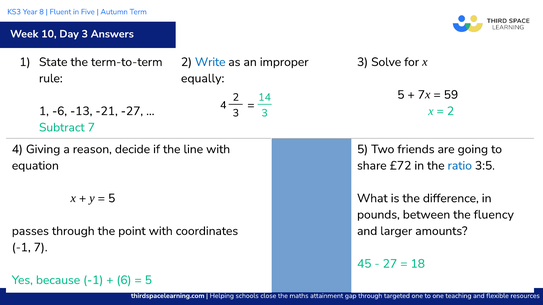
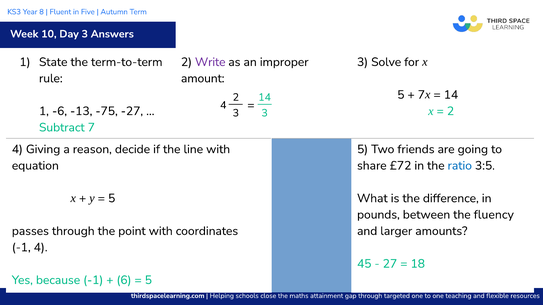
Write colour: blue -> purple
equally: equally -> amount
59 at (451, 95): 59 -> 14
-21: -21 -> -75
-1 7: 7 -> 4
